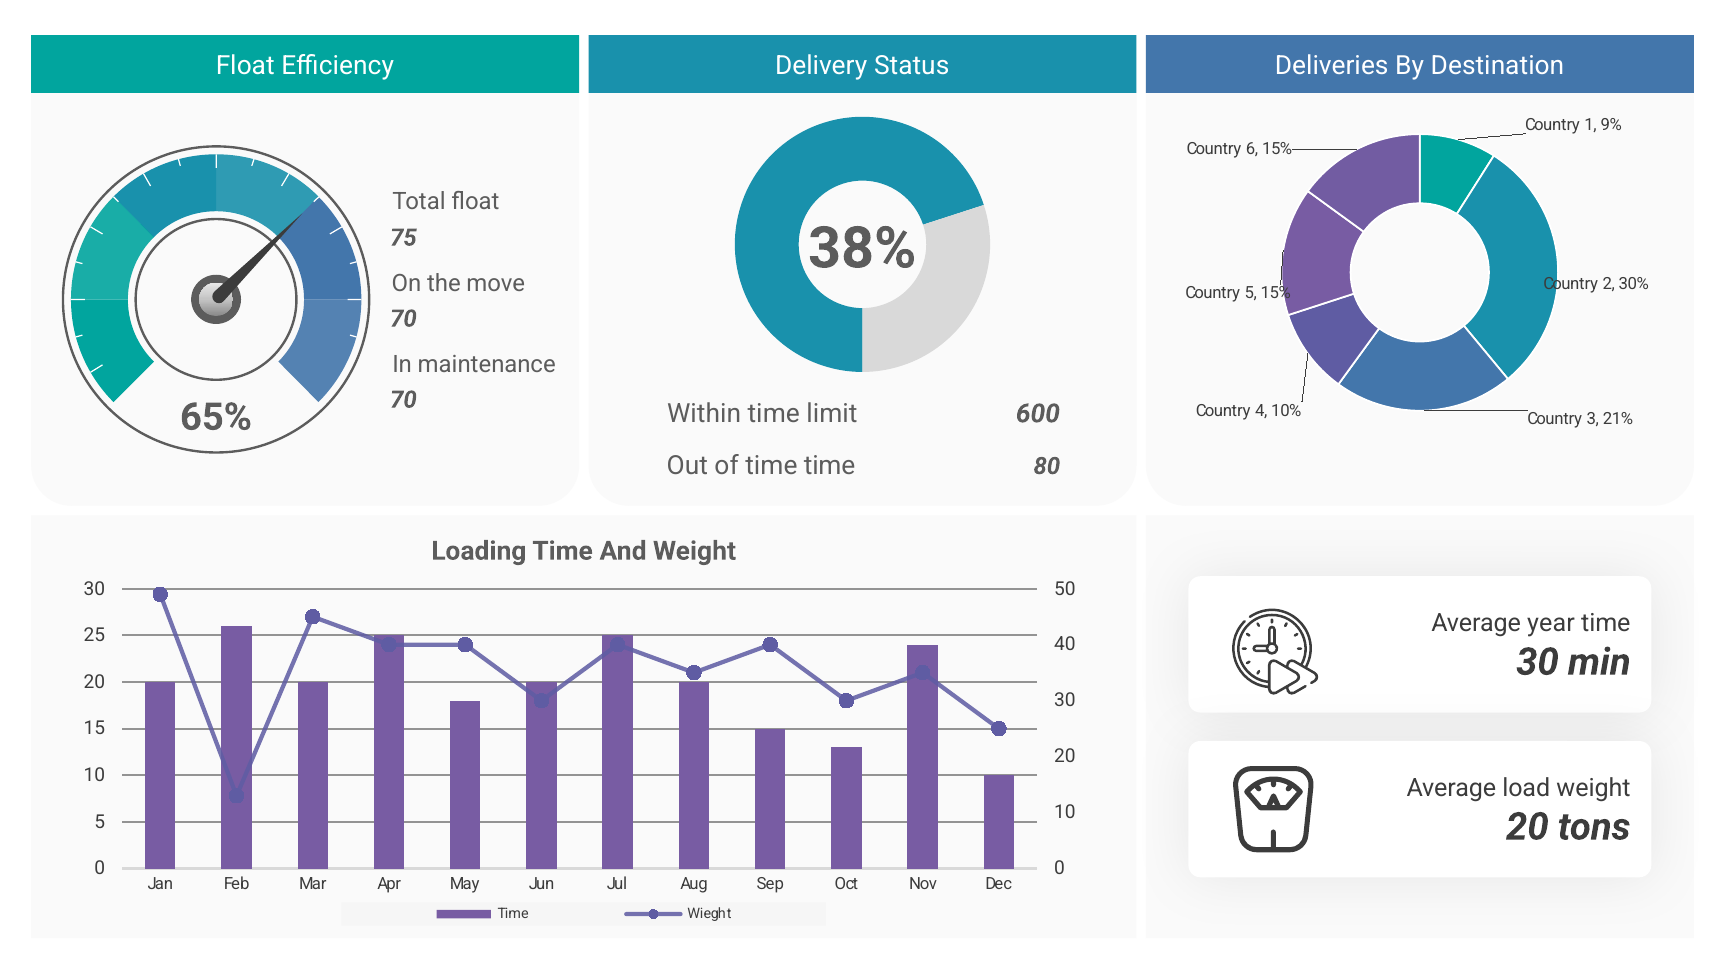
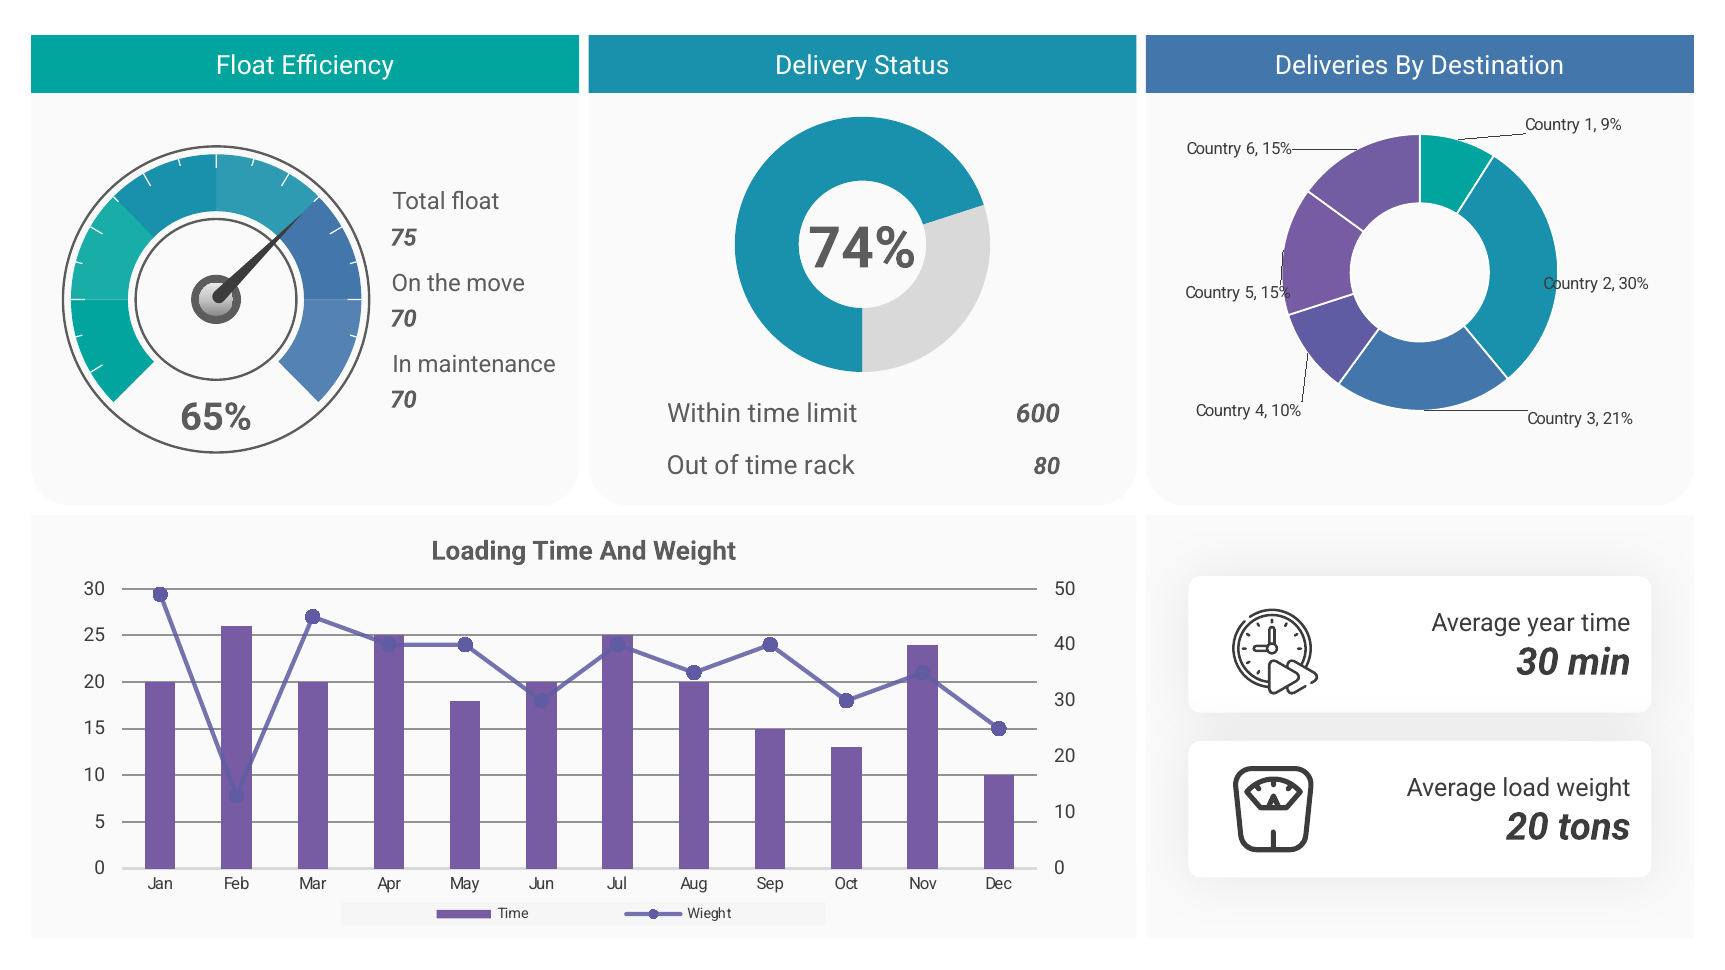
38%: 38% -> 74%
time time: time -> rack
